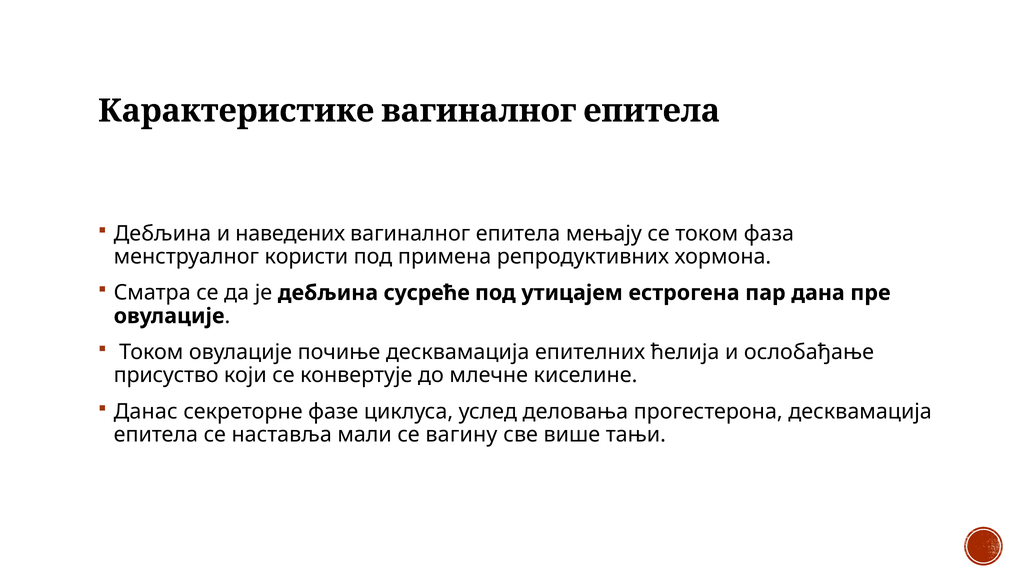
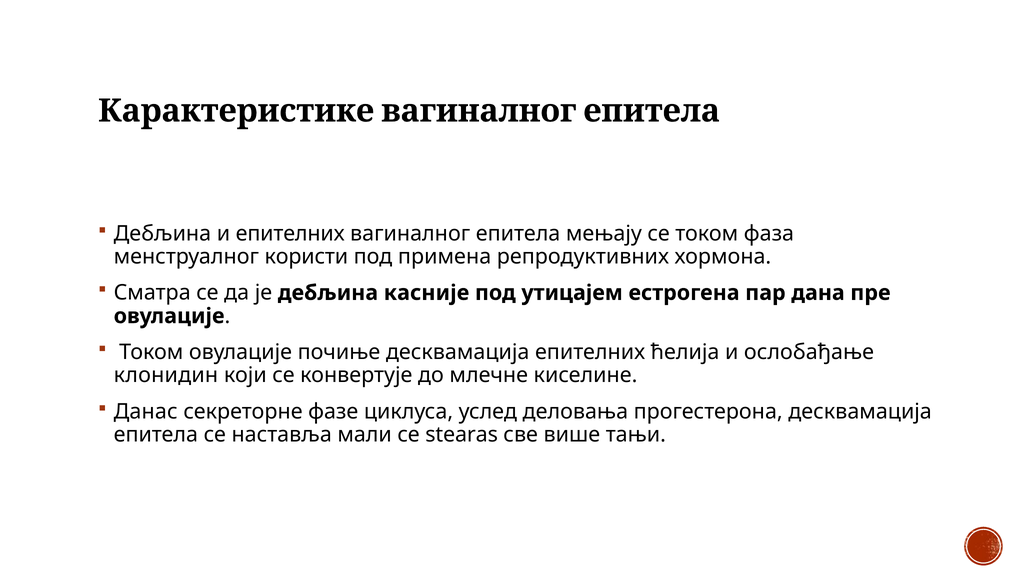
и наведених: наведених -> епителних
сусреће: сусреће -> касније
присуство: присуство -> клонидин
вагину: вагину -> stearas
